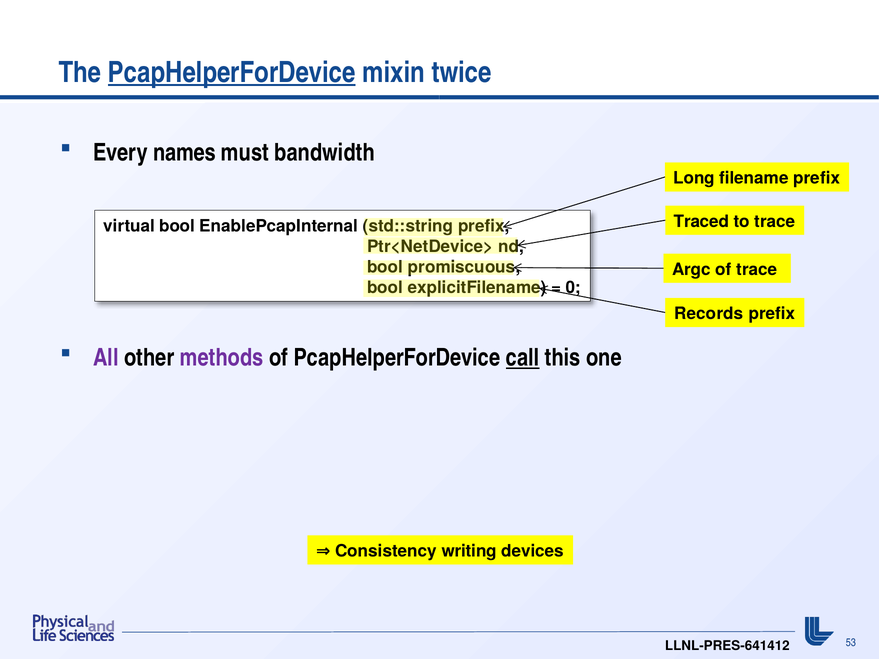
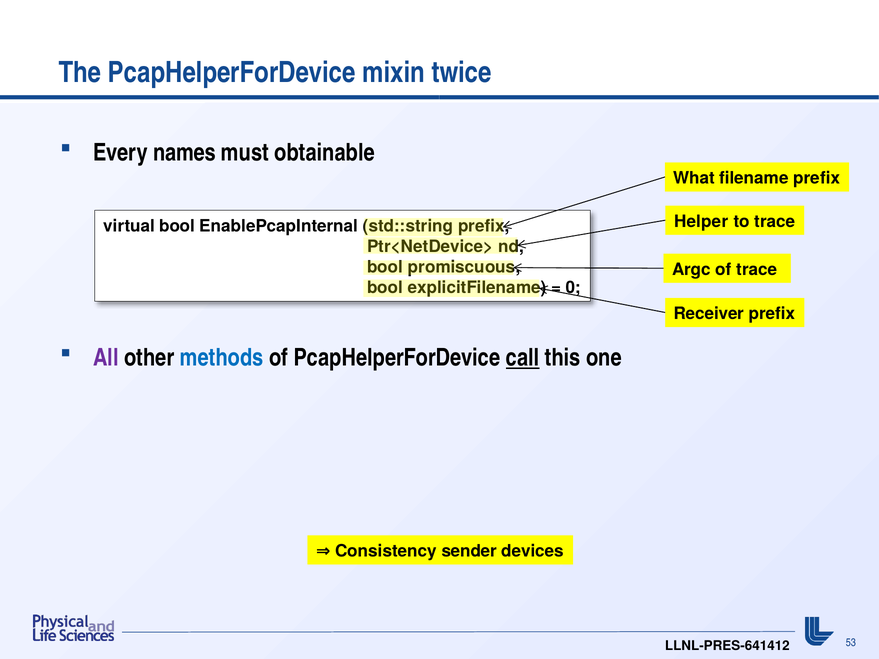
PcapHelperForDevice at (232, 73) underline: present -> none
bandwidth: bandwidth -> obtainable
Long: Long -> What
Traced: Traced -> Helper
Records: Records -> Receiver
methods colour: purple -> blue
writing: writing -> sender
